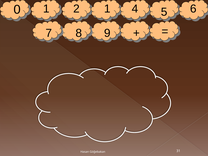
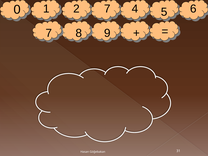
2 1: 1 -> 7
